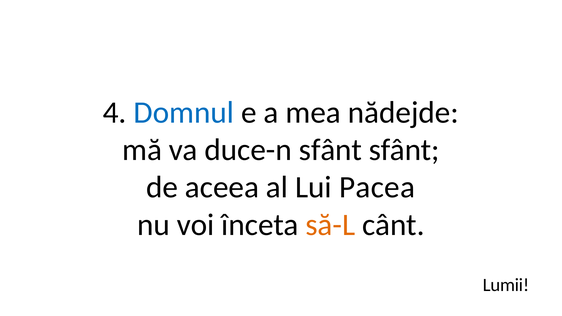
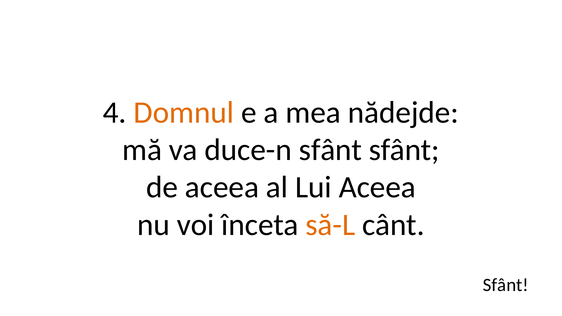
Domnul colour: blue -> orange
Lui Pacea: Pacea -> Aceea
Lumii at (506, 285): Lumii -> Sfânt
